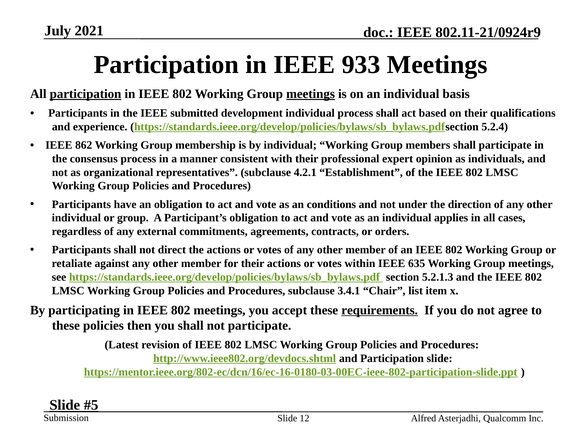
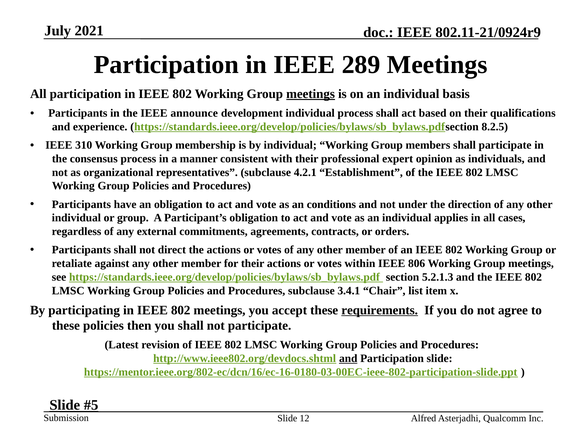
933: 933 -> 289
participation at (86, 94) underline: present -> none
submitted: submitted -> announce
5.2.4: 5.2.4 -> 8.2.5
862: 862 -> 310
635: 635 -> 806
and at (348, 359) underline: none -> present
